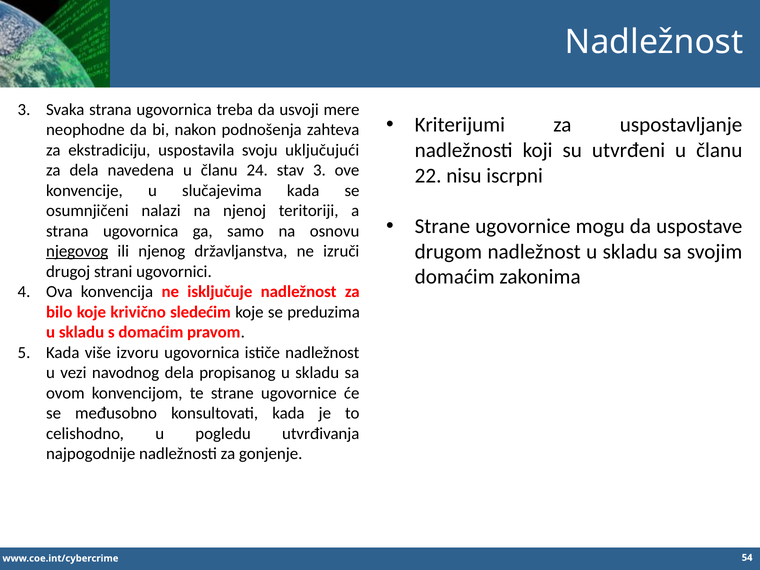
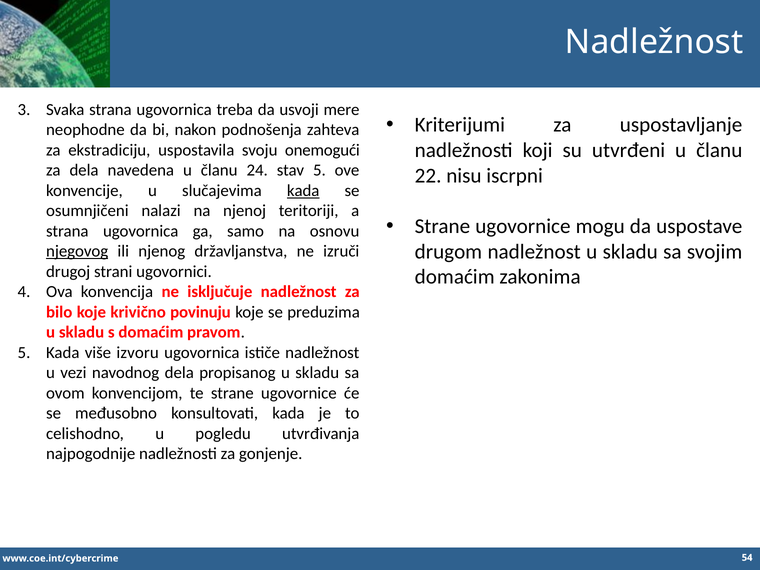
uključujući: uključujući -> onemogući
stav 3: 3 -> 5
kada at (303, 191) underline: none -> present
sledećim: sledećim -> povinuju
